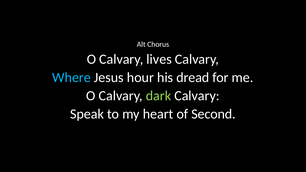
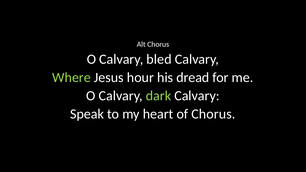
lives: lives -> bled
Where colour: light blue -> light green
of Second: Second -> Chorus
